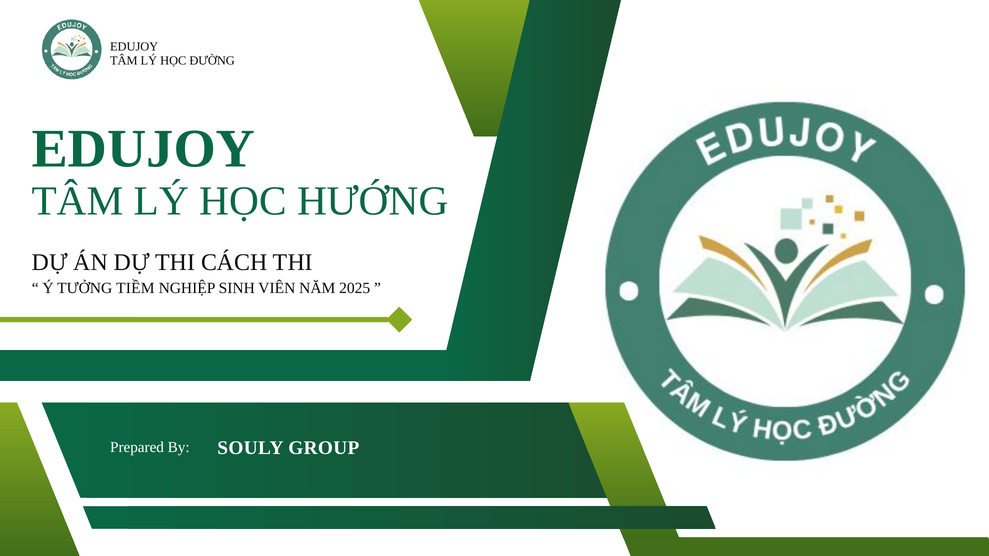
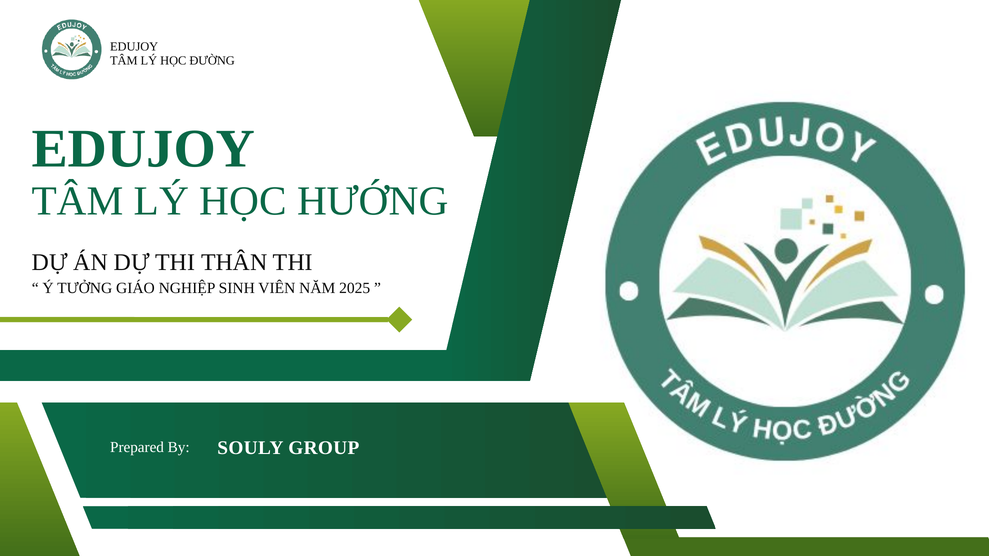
CÁCH: CÁCH -> THÂN
TIỀM: TIỀM -> GIÁO
